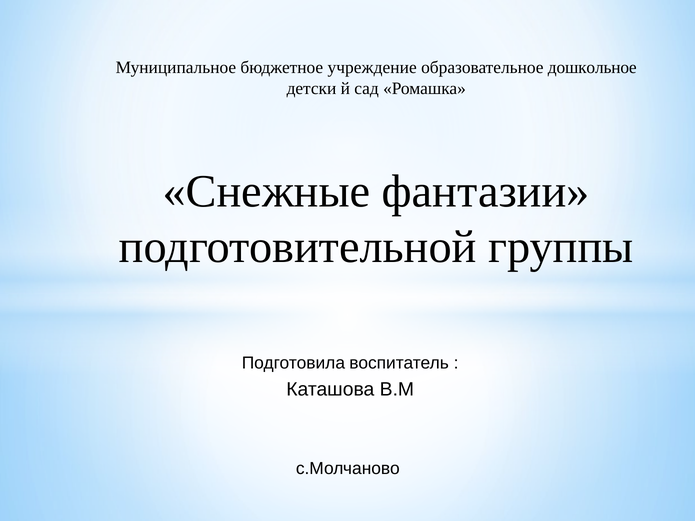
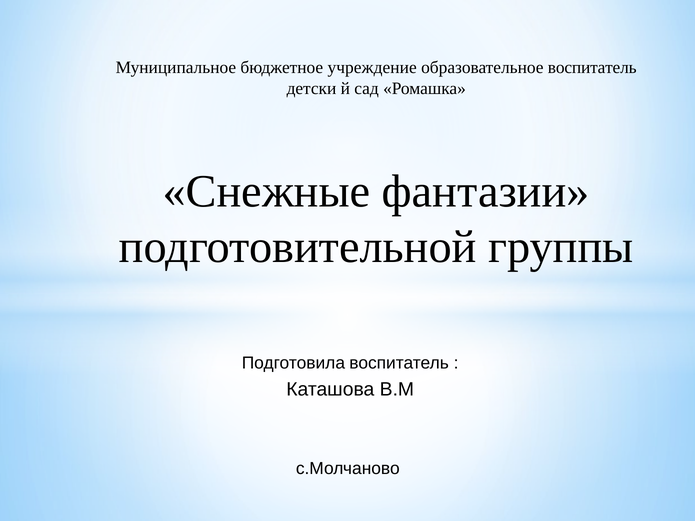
образовательное дошкольное: дошкольное -> воспитатель
